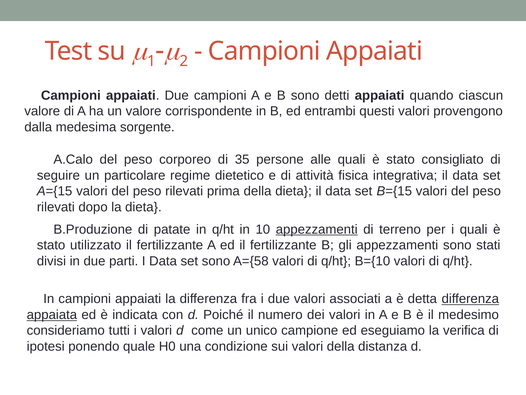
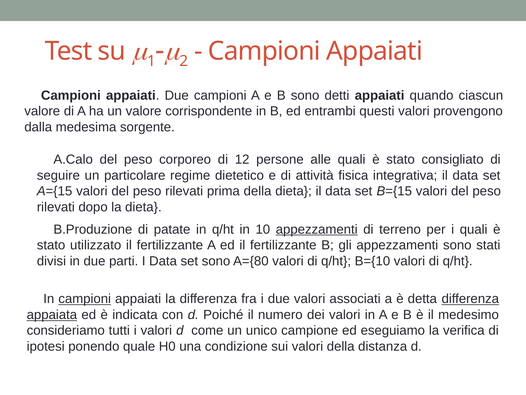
35: 35 -> 12
A={58: A={58 -> A={80
campioni at (85, 299) underline: none -> present
